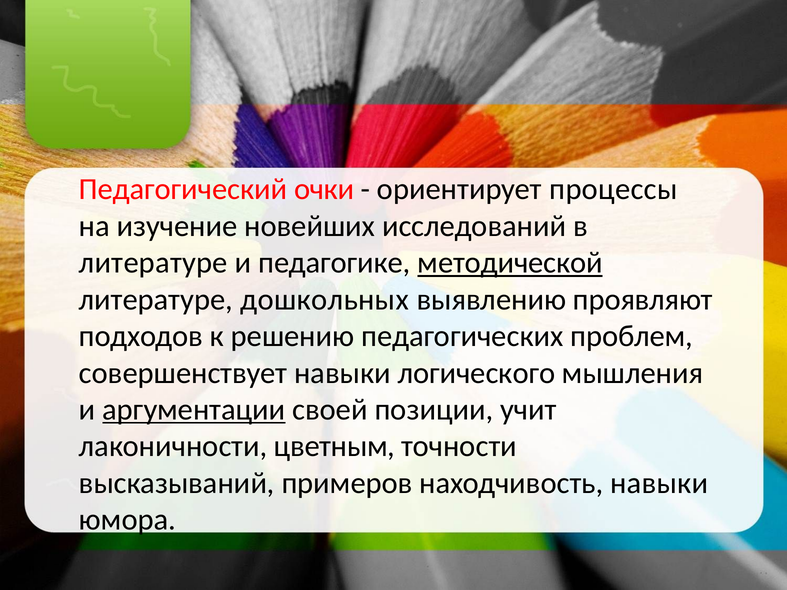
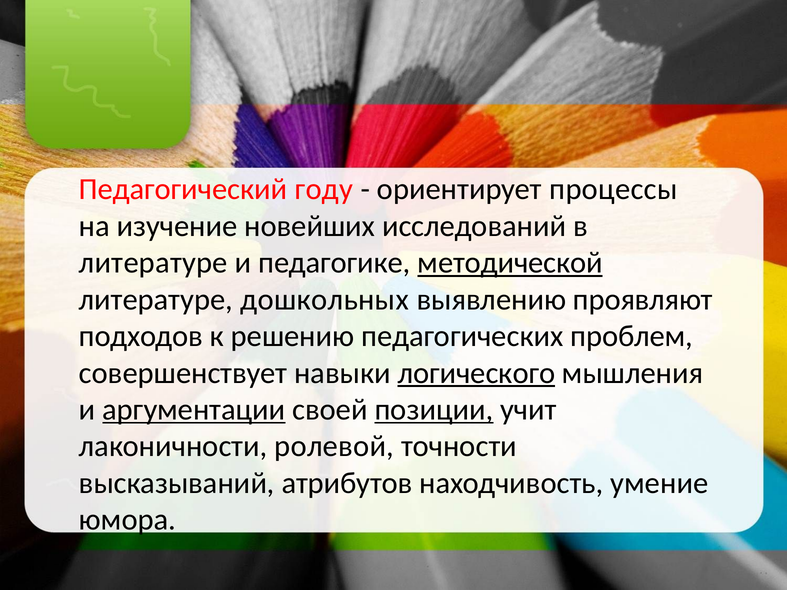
очки: очки -> году
логического underline: none -> present
позиции underline: none -> present
цветным: цветным -> ролевой
примеров: примеров -> атрибутов
находчивость навыки: навыки -> умение
